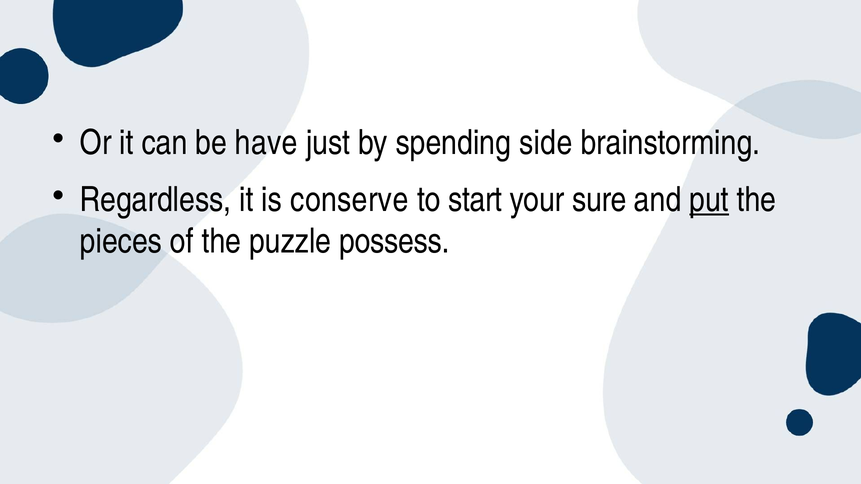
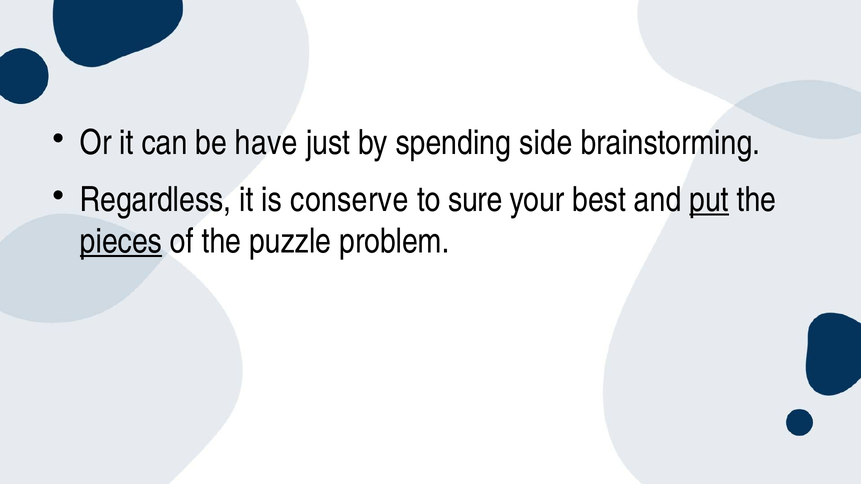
start: start -> sure
sure: sure -> best
pieces underline: none -> present
possess: possess -> problem
